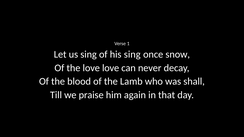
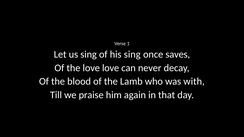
snow: snow -> saves
shall: shall -> with
